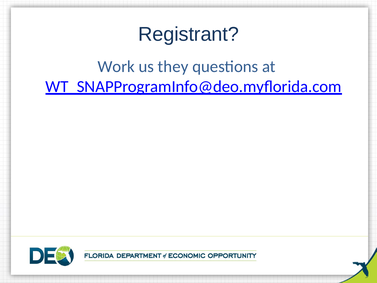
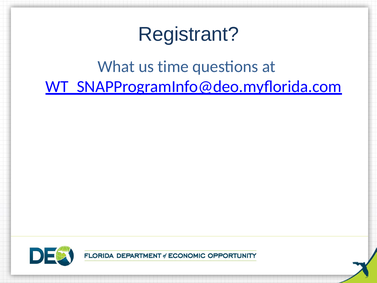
Work: Work -> What
they: they -> time
